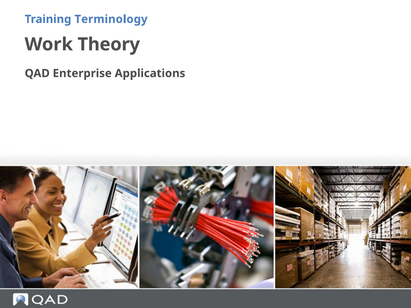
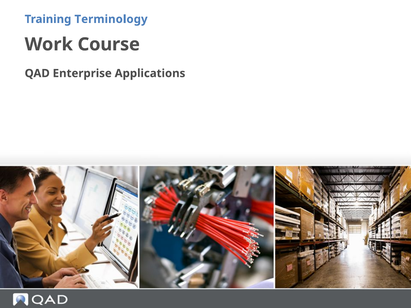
Theory: Theory -> Course
